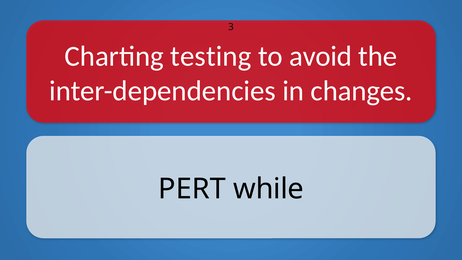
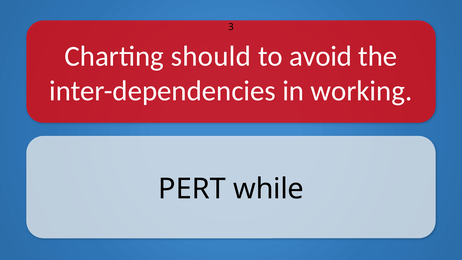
testing: testing -> should
changes: changes -> working
